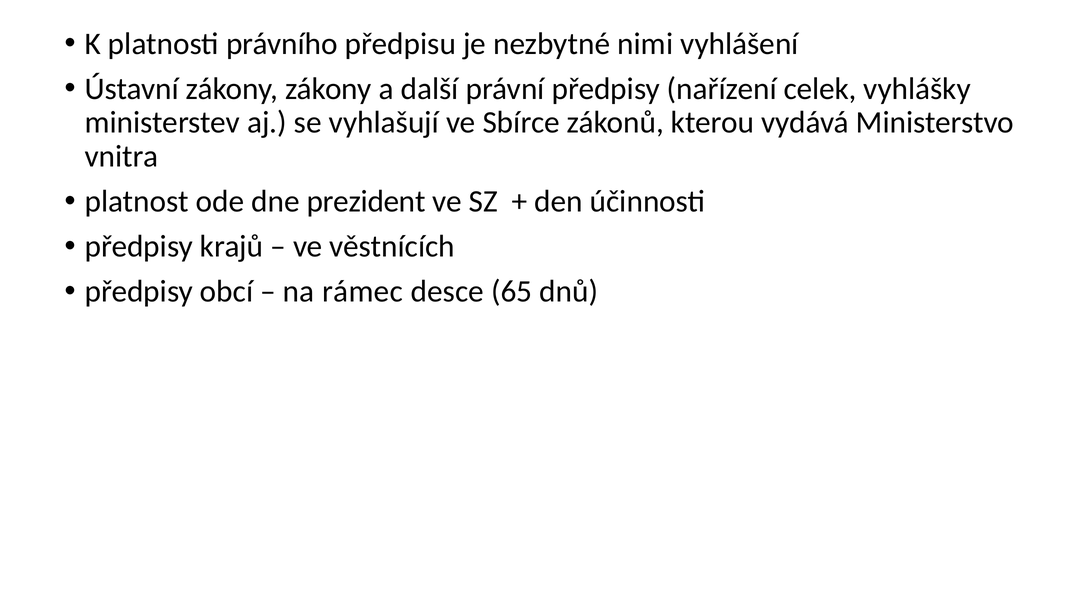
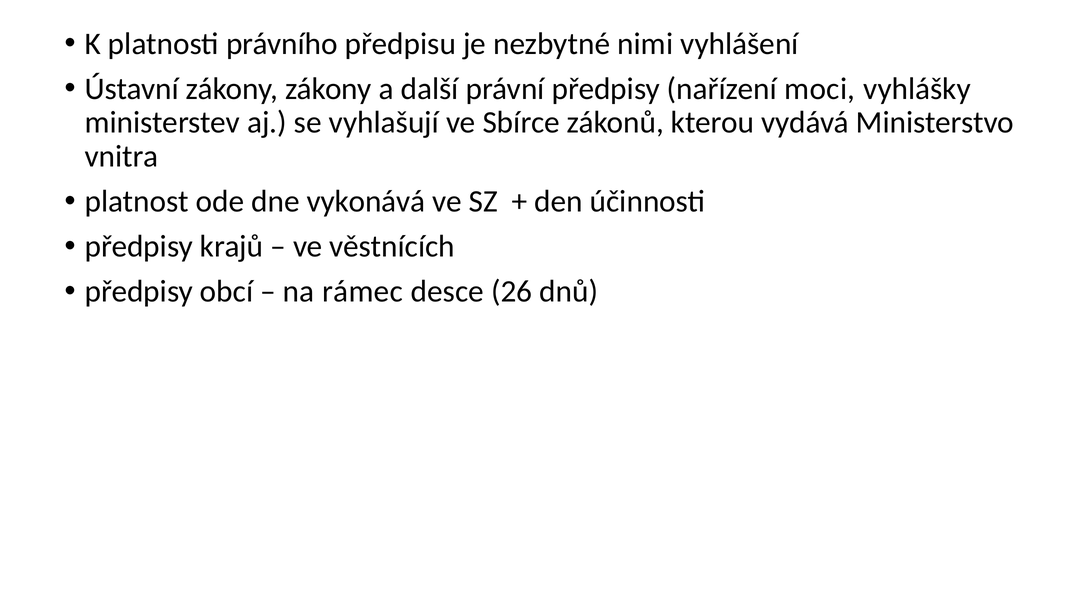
celek: celek -> moci
prezident: prezident -> vykonává
65: 65 -> 26
